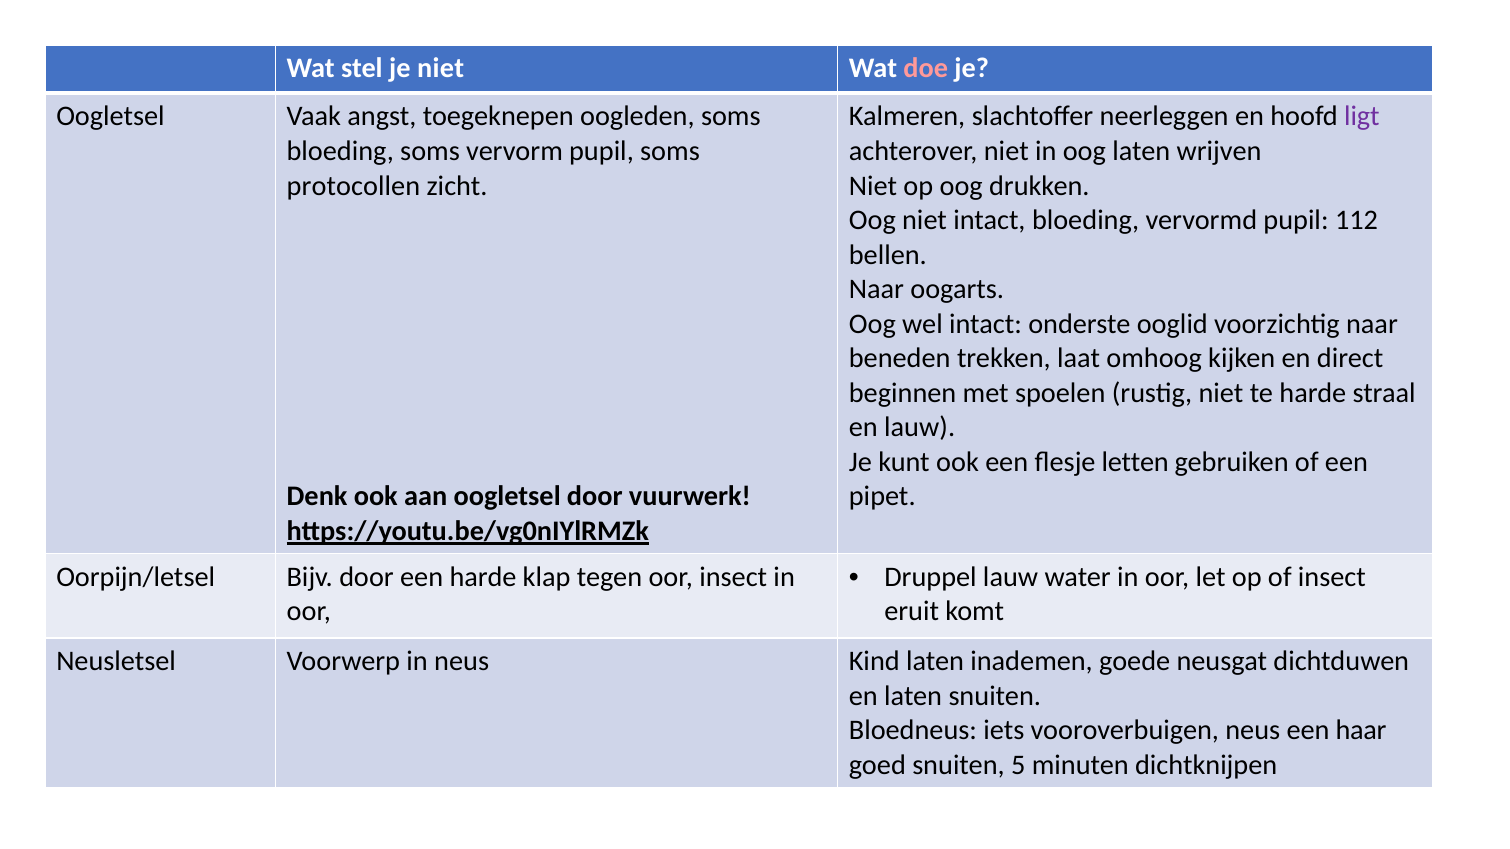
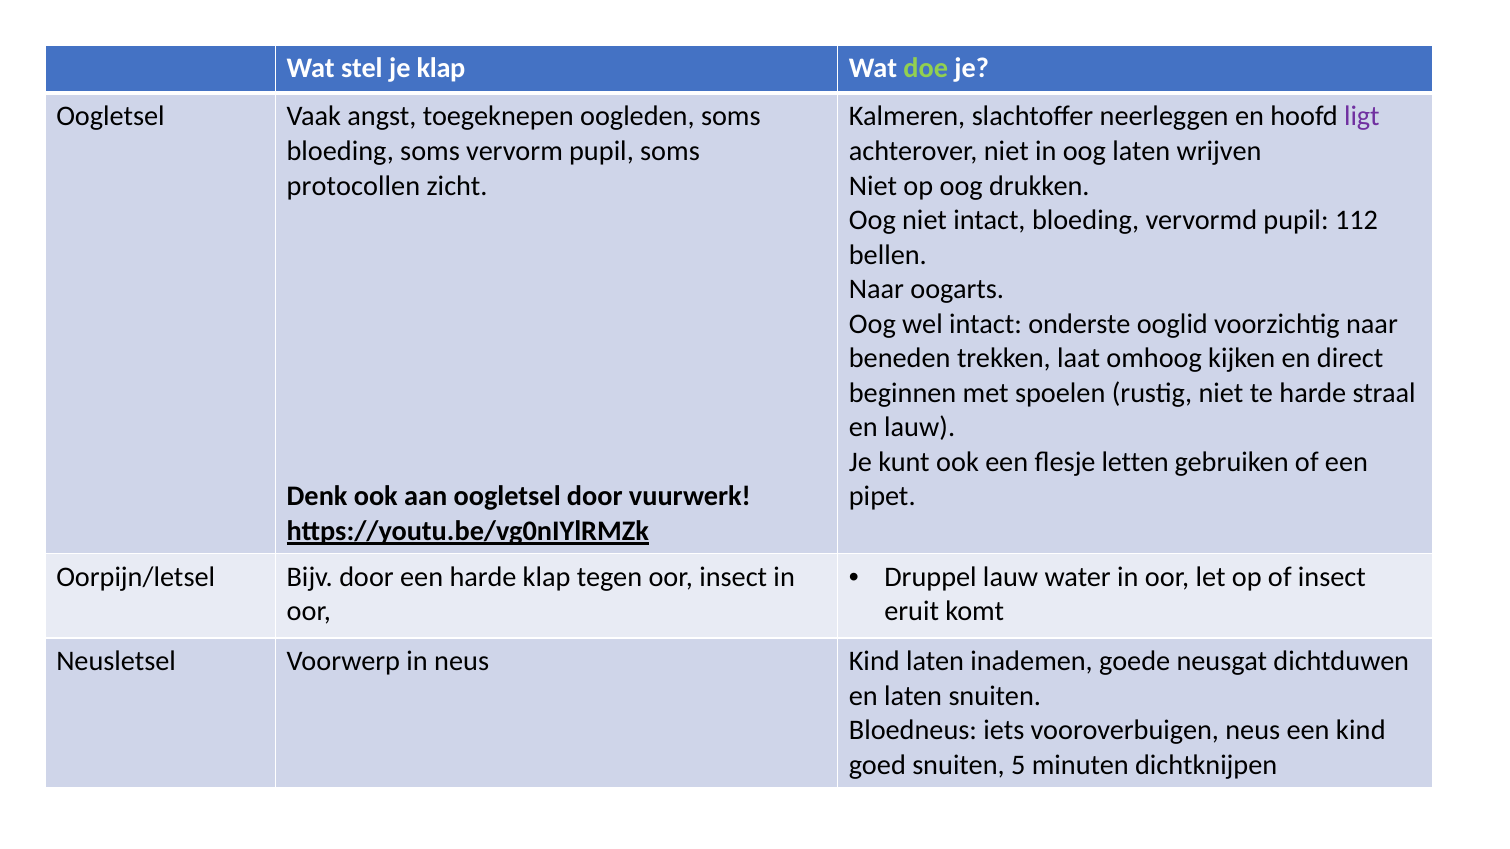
je niet: niet -> klap
doe colour: pink -> light green
een haar: haar -> kind
